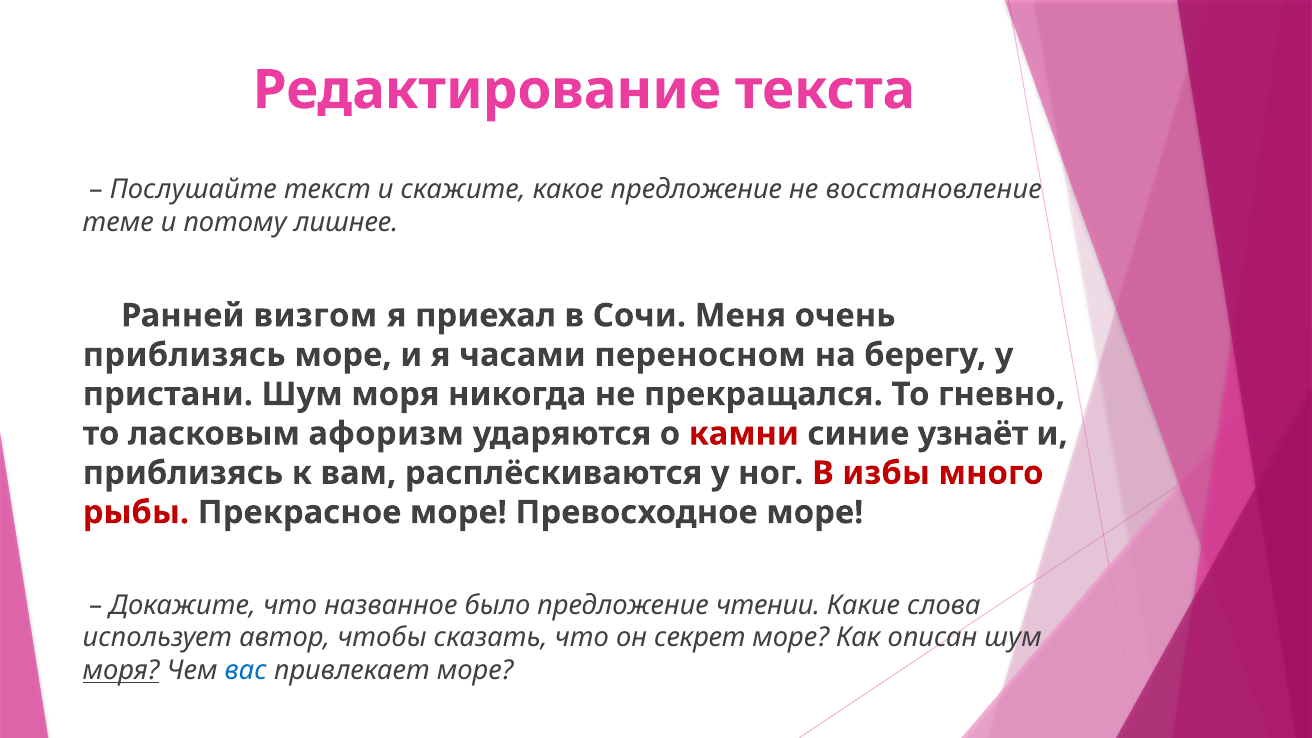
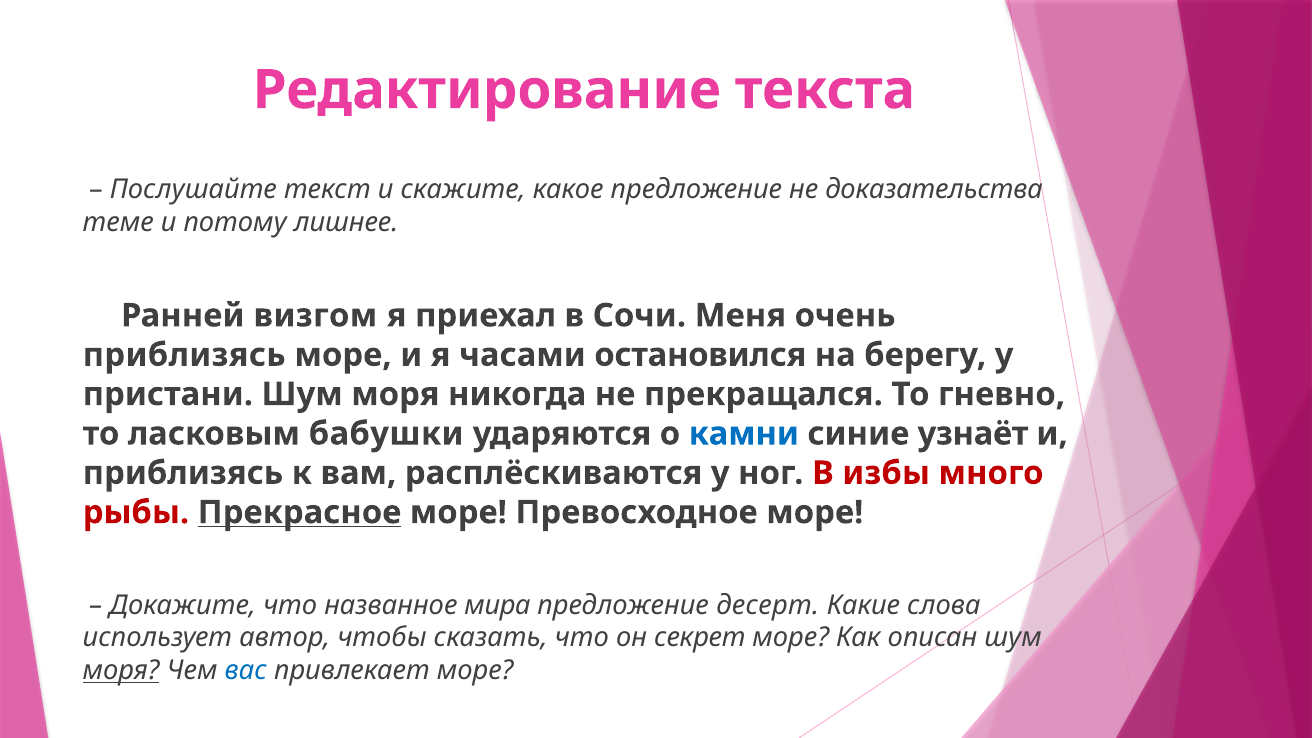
восстановление: восстановление -> доказательства
переносном: переносном -> остановился
афоризм: афоризм -> бабушки
камни colour: red -> blue
Прекрасное underline: none -> present
было: было -> мира
чтении: чтении -> десерт
